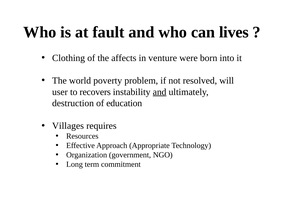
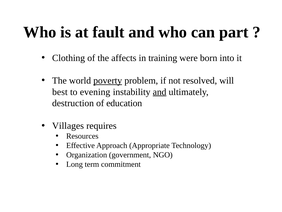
lives: lives -> part
venture: venture -> training
poverty underline: none -> present
user: user -> best
recovers: recovers -> evening
